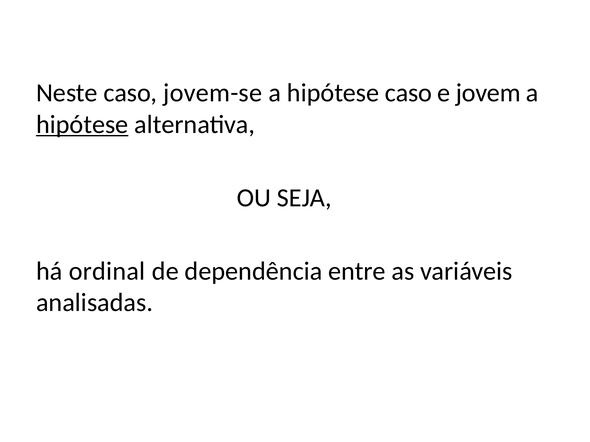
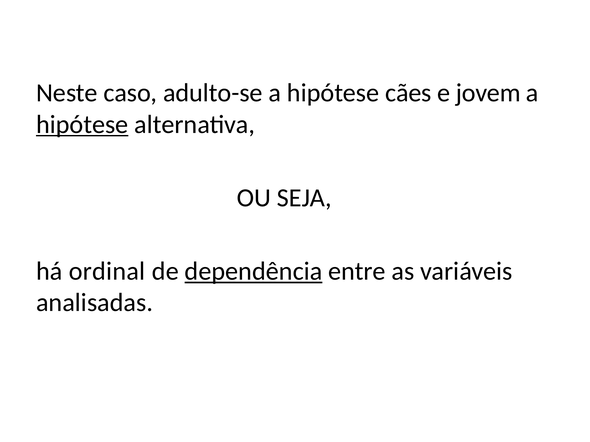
jovem-se: jovem-se -> adulto-se
hipótese caso: caso -> cães
dependência underline: none -> present
